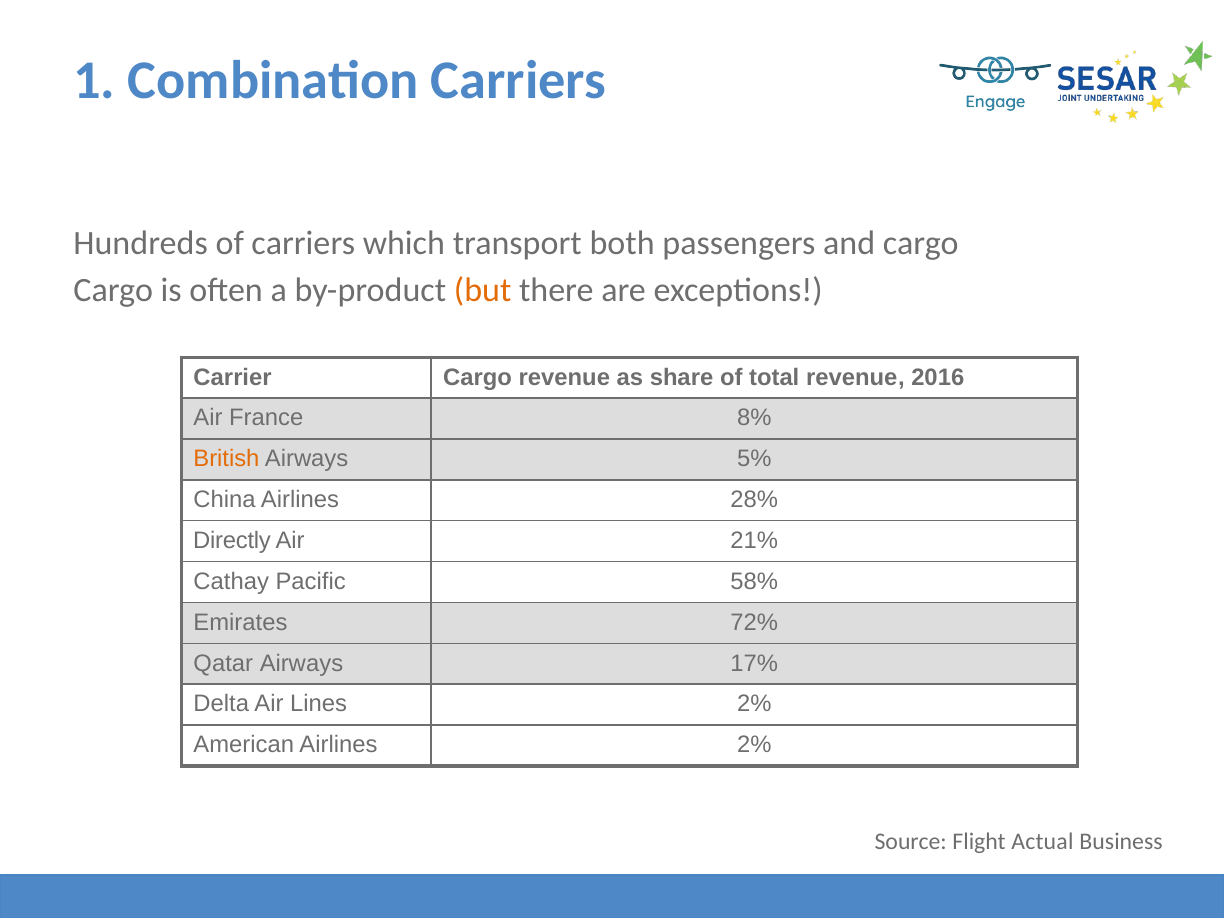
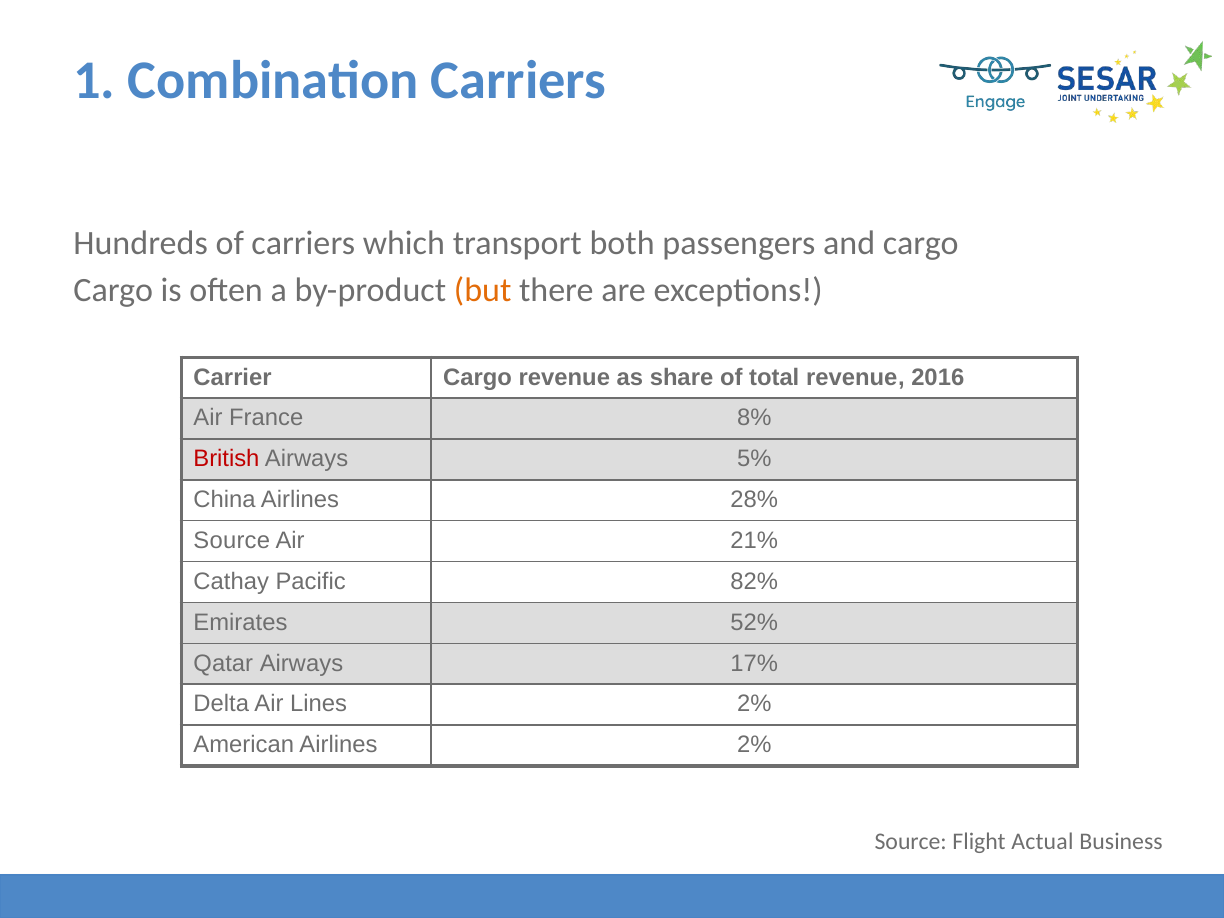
British colour: orange -> red
Directly at (232, 541): Directly -> Source
58%: 58% -> 82%
72%: 72% -> 52%
